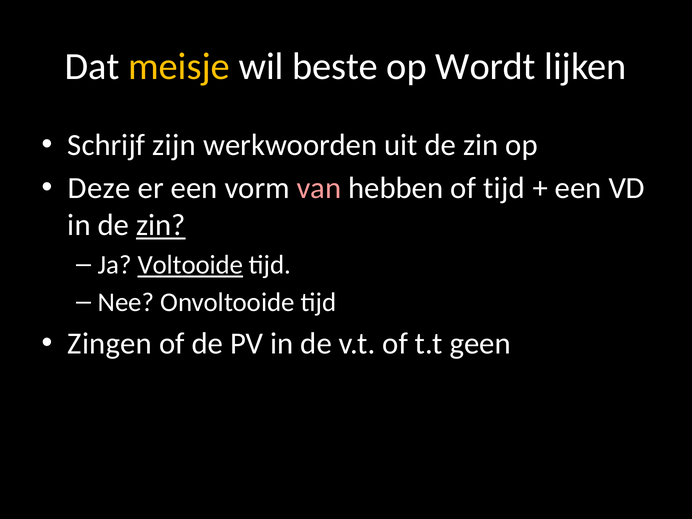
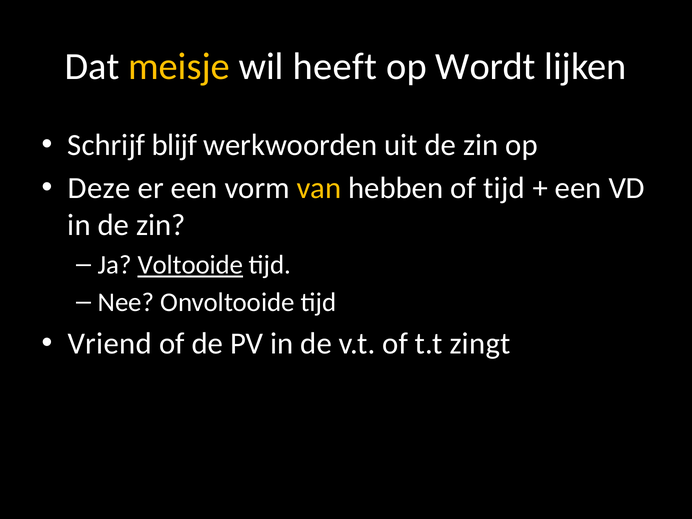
beste: beste -> heeft
zijn: zijn -> blijf
van colour: pink -> yellow
zin at (161, 225) underline: present -> none
Zingen: Zingen -> Vriend
geen: geen -> zingt
